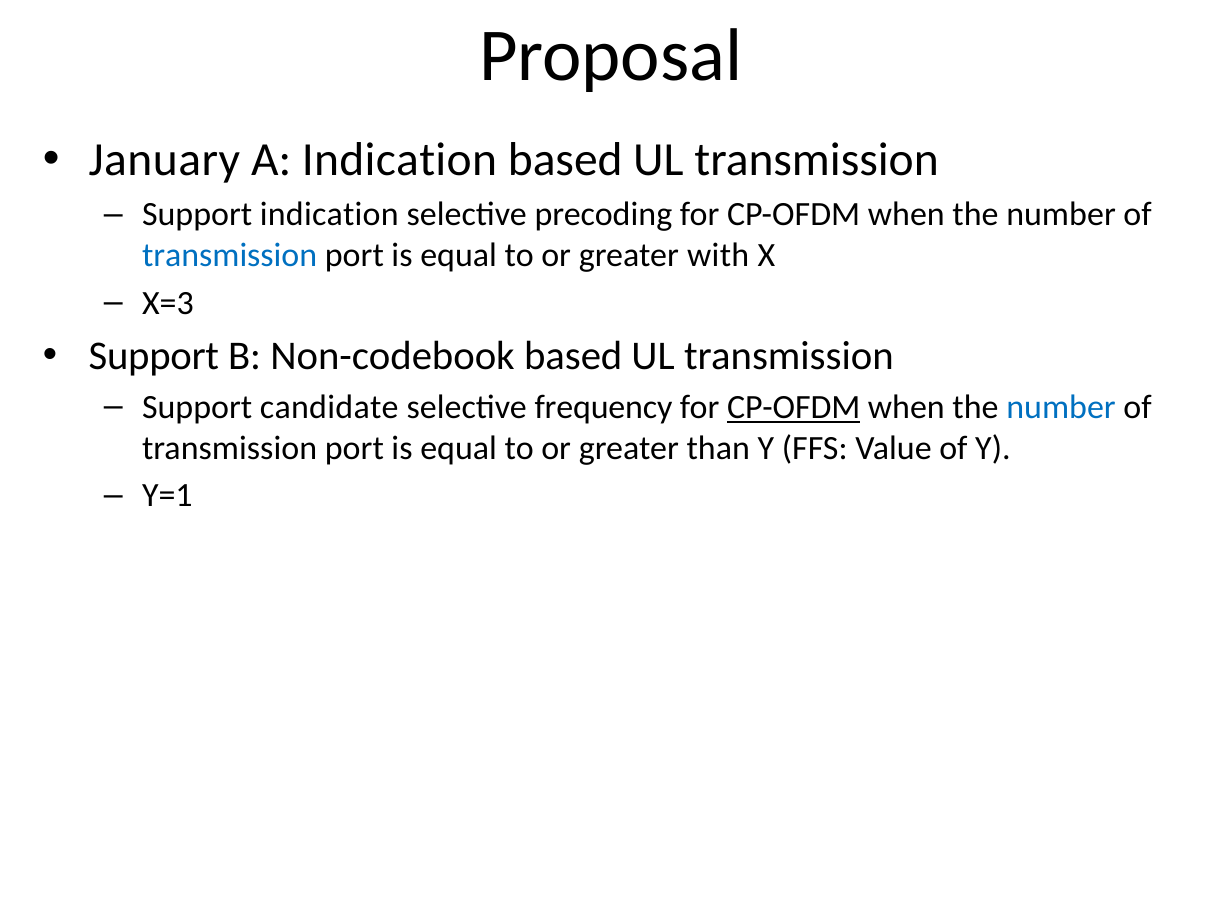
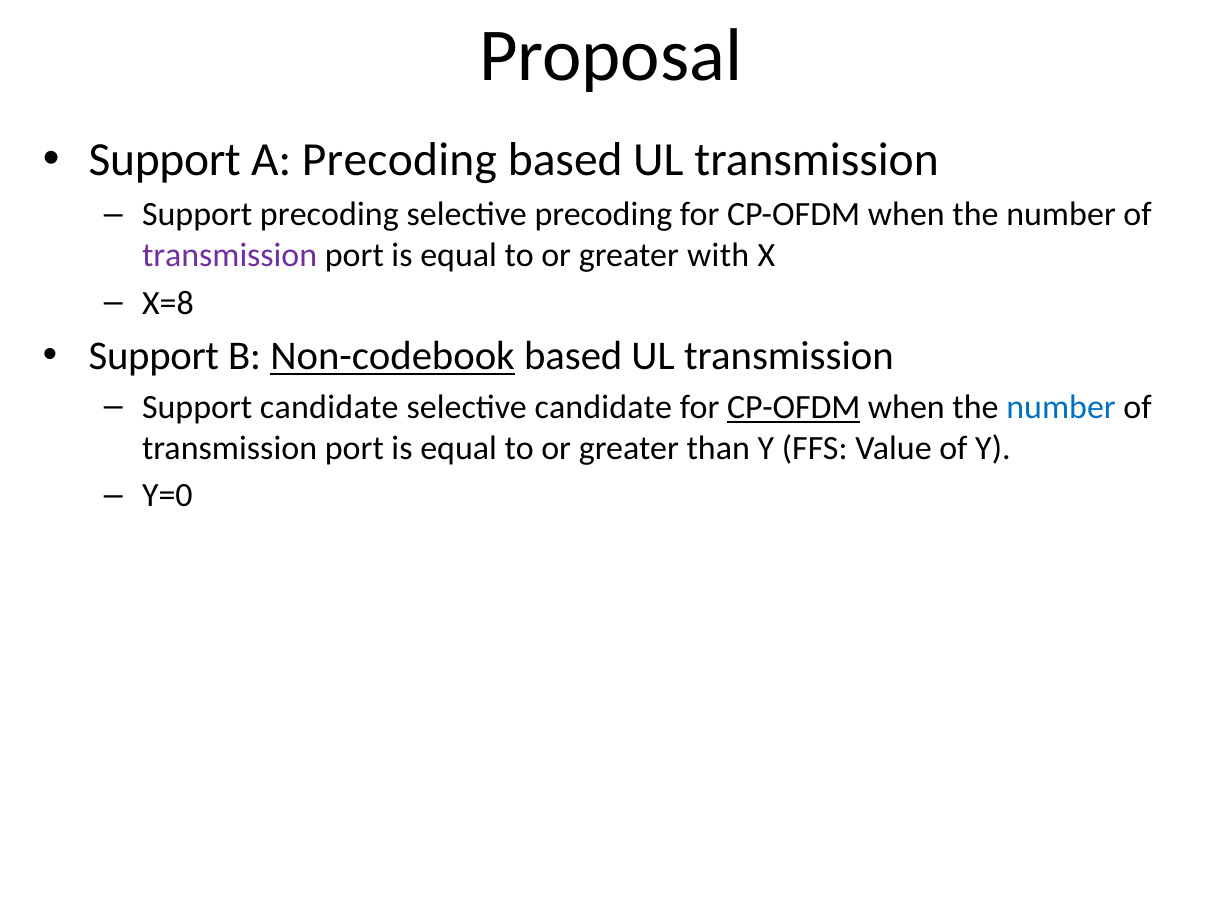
January at (164, 160): January -> Support
A Indication: Indication -> Precoding
Support indication: indication -> precoding
transmission at (230, 256) colour: blue -> purple
X=3: X=3 -> X=8
Non-codebook underline: none -> present
selective frequency: frequency -> candidate
Y=1: Y=1 -> Y=0
